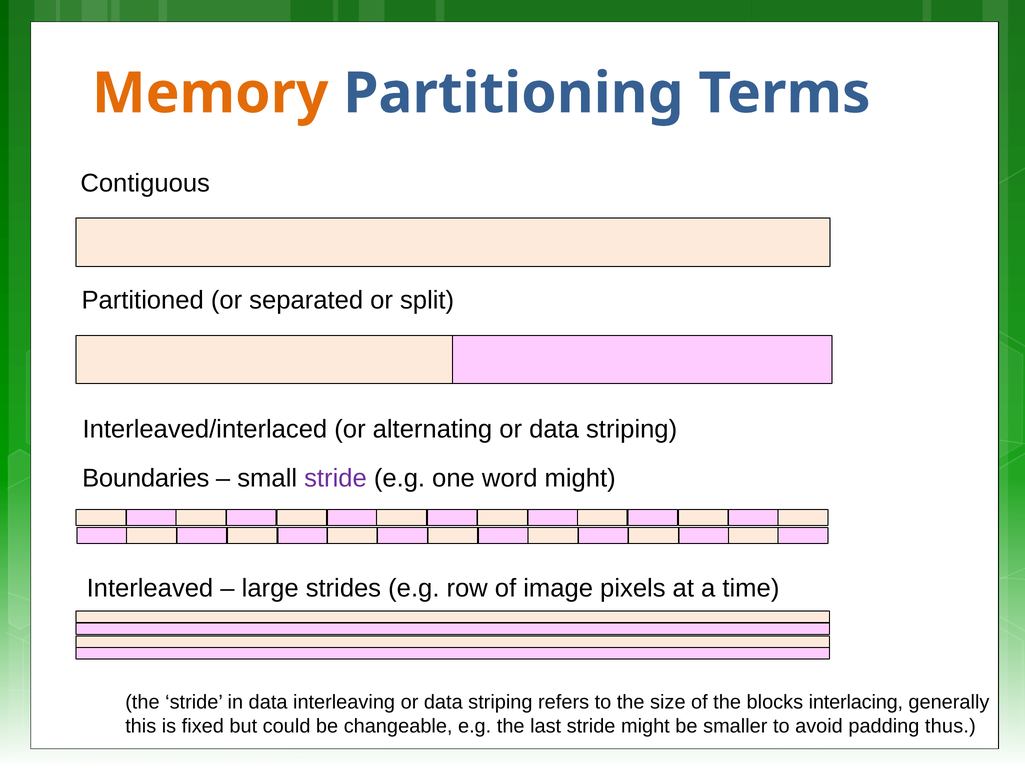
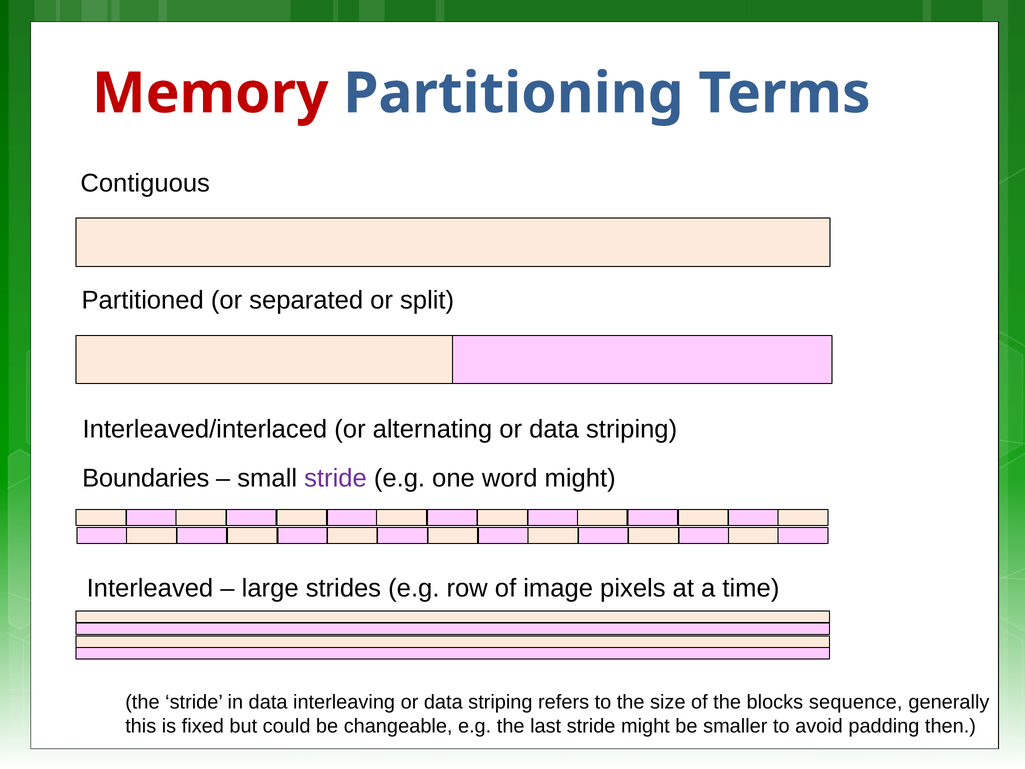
Memory colour: orange -> red
interlacing: interlacing -> sequence
thus: thus -> then
